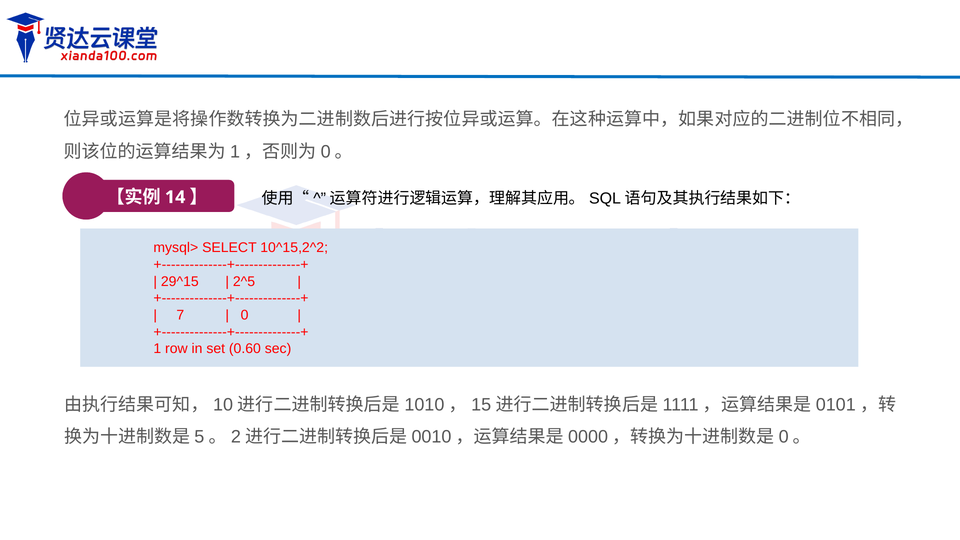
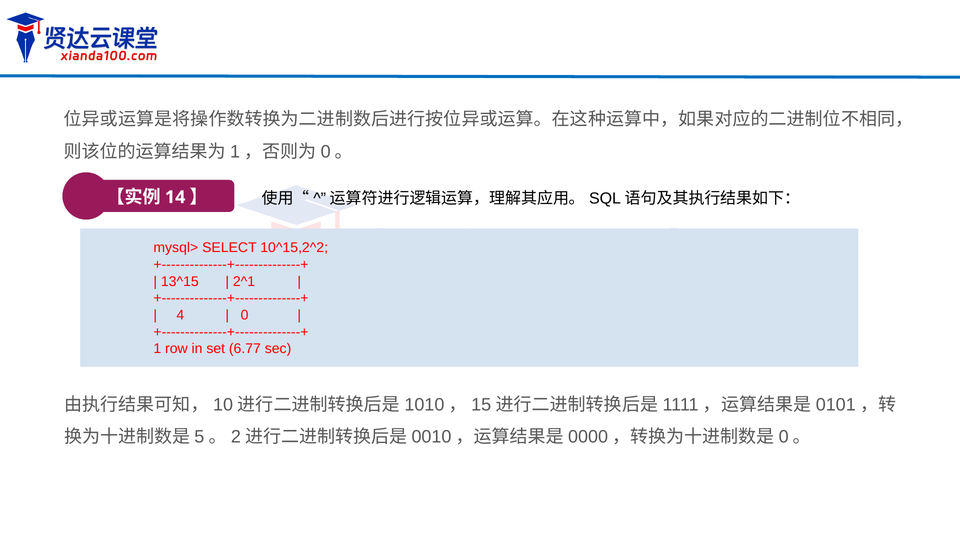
29^15: 29^15 -> 13^15
2^5: 2^5 -> 2^1
7: 7 -> 4
0.60: 0.60 -> 6.77
